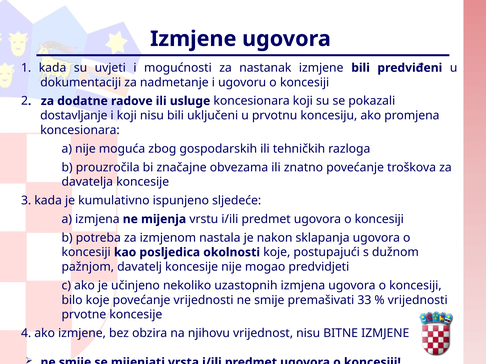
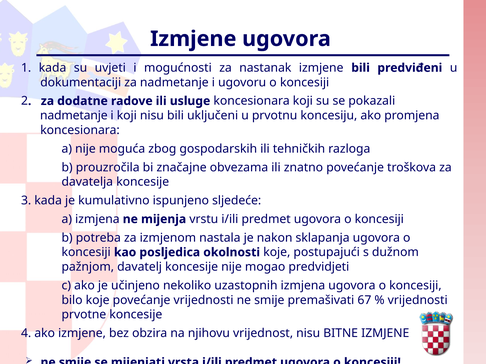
dostavljanje at (74, 116): dostavljanje -> nadmetanje
33: 33 -> 67
